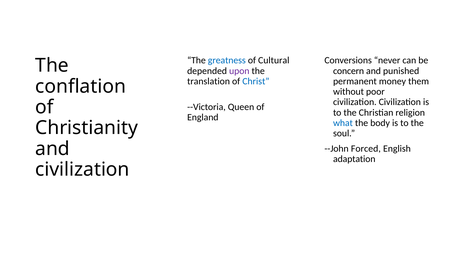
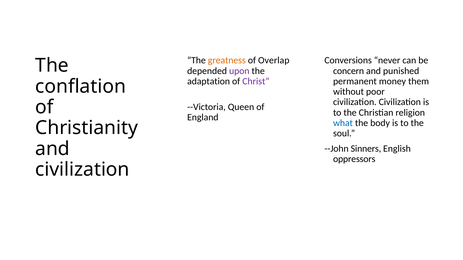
greatness colour: blue -> orange
Cultural: Cultural -> Overlap
translation: translation -> adaptation
Christ colour: blue -> purple
Forced: Forced -> Sinners
adaptation: adaptation -> oppressors
